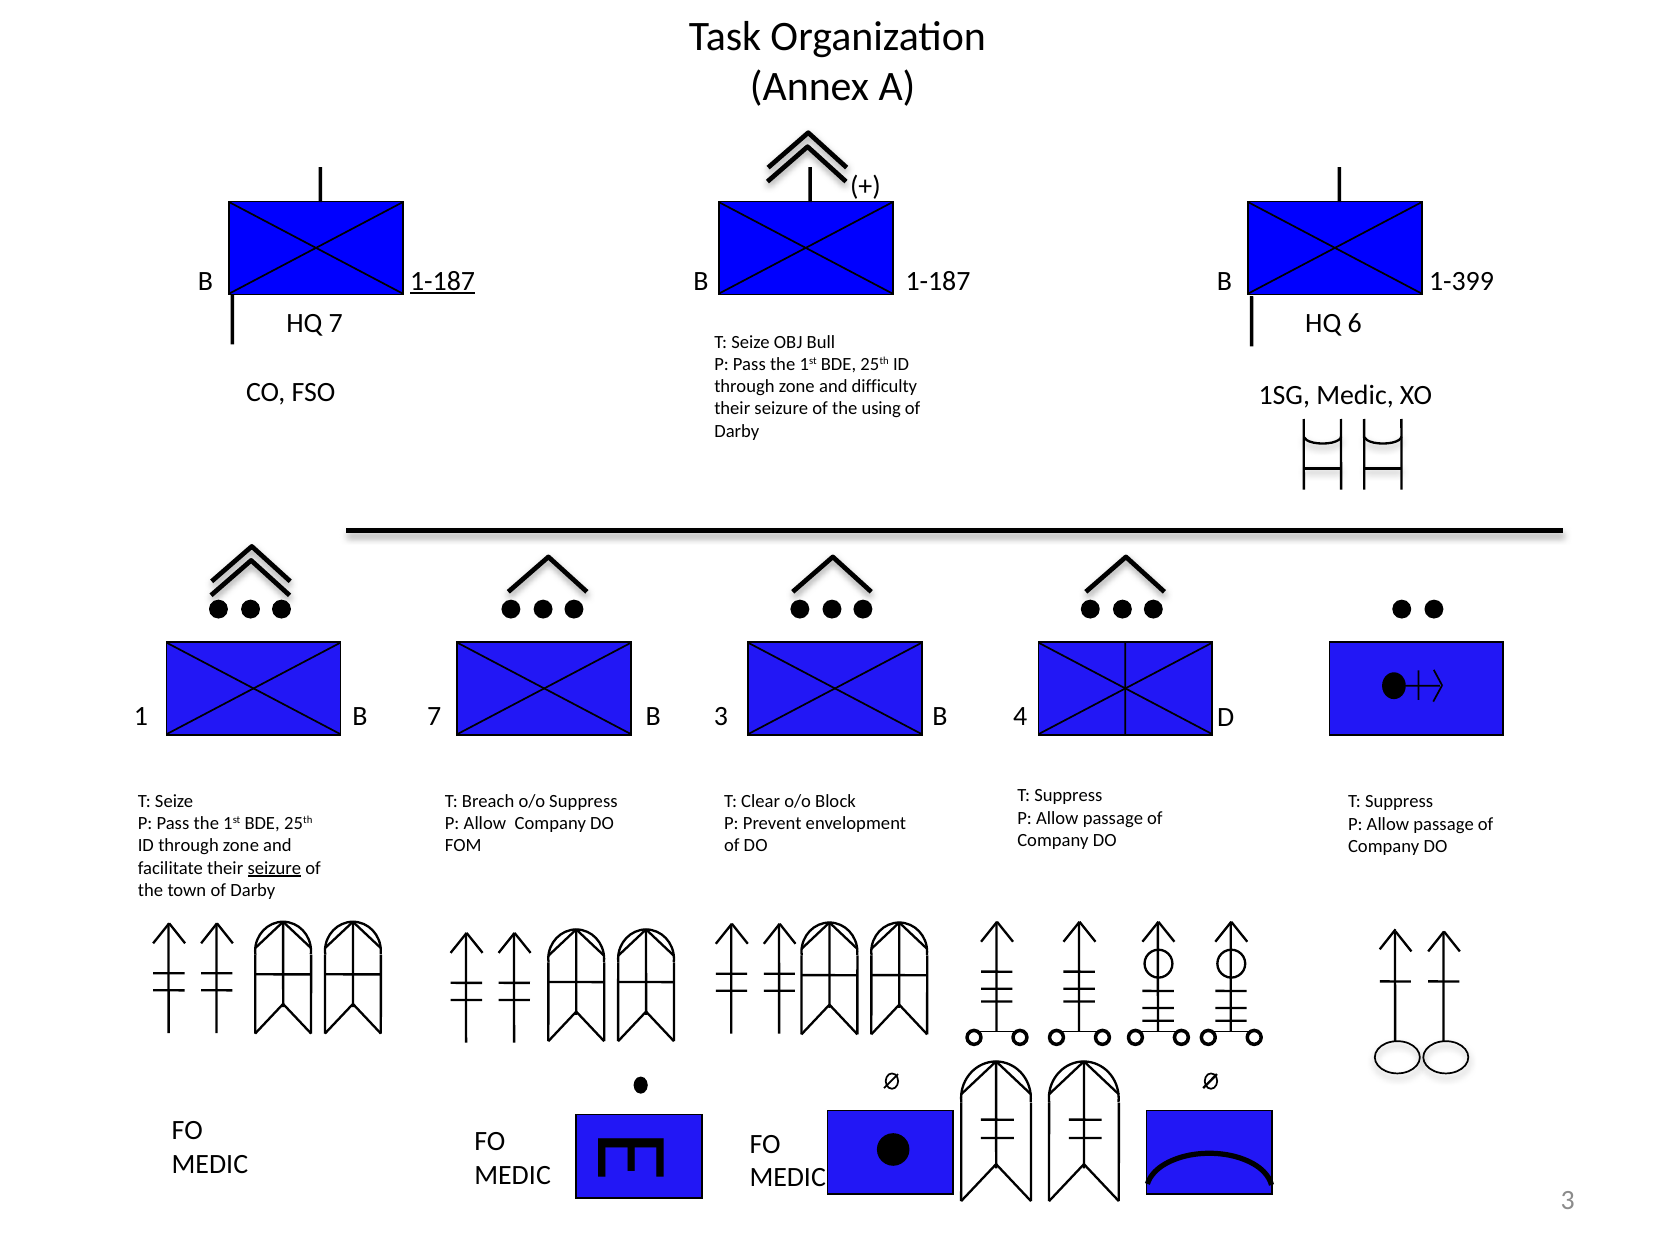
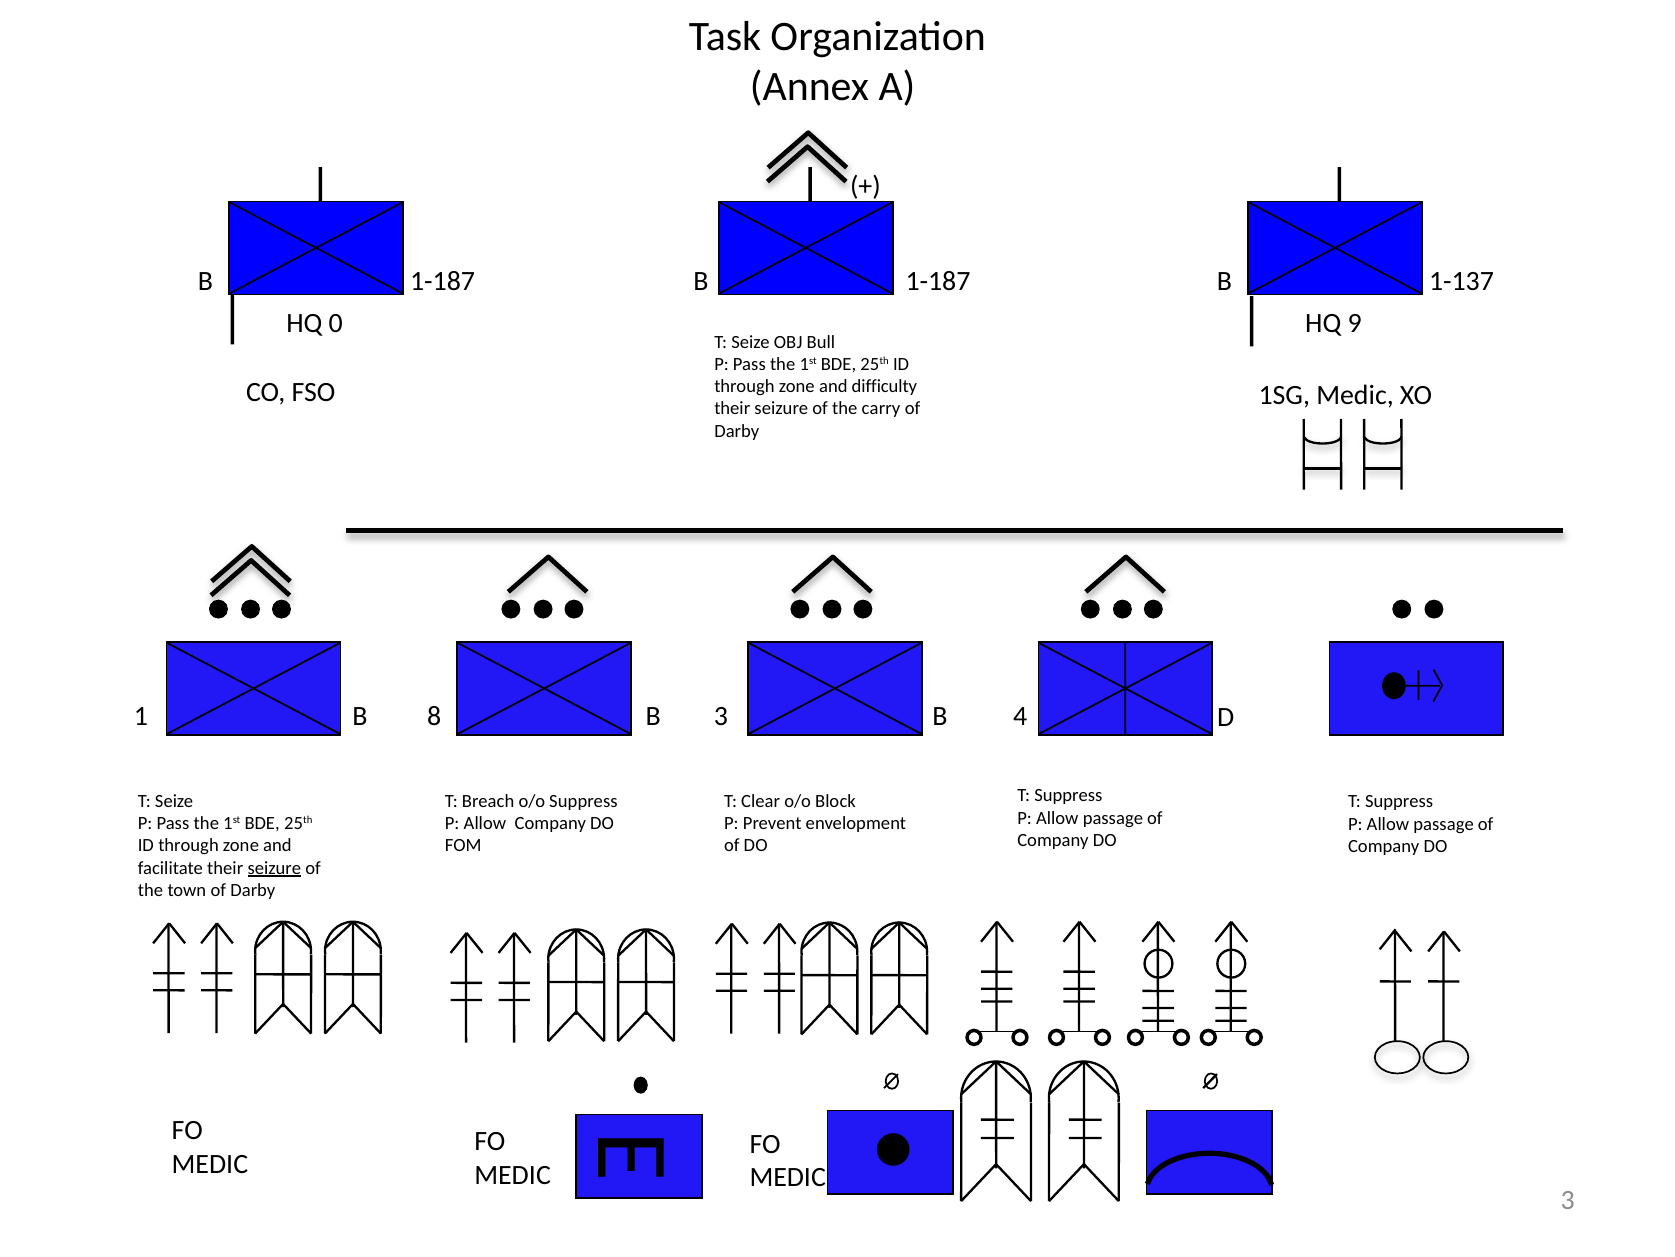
1-187 at (443, 281) underline: present -> none
1-399: 1-399 -> 1-137
HQ 7: 7 -> 0
6: 6 -> 9
using: using -> carry
B 7: 7 -> 8
